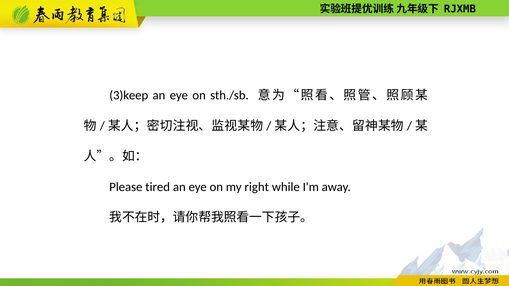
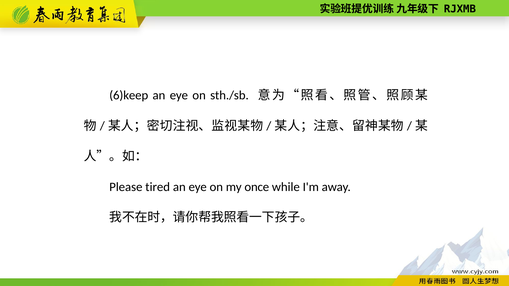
3)keep: 3)keep -> 6)keep
right: right -> once
